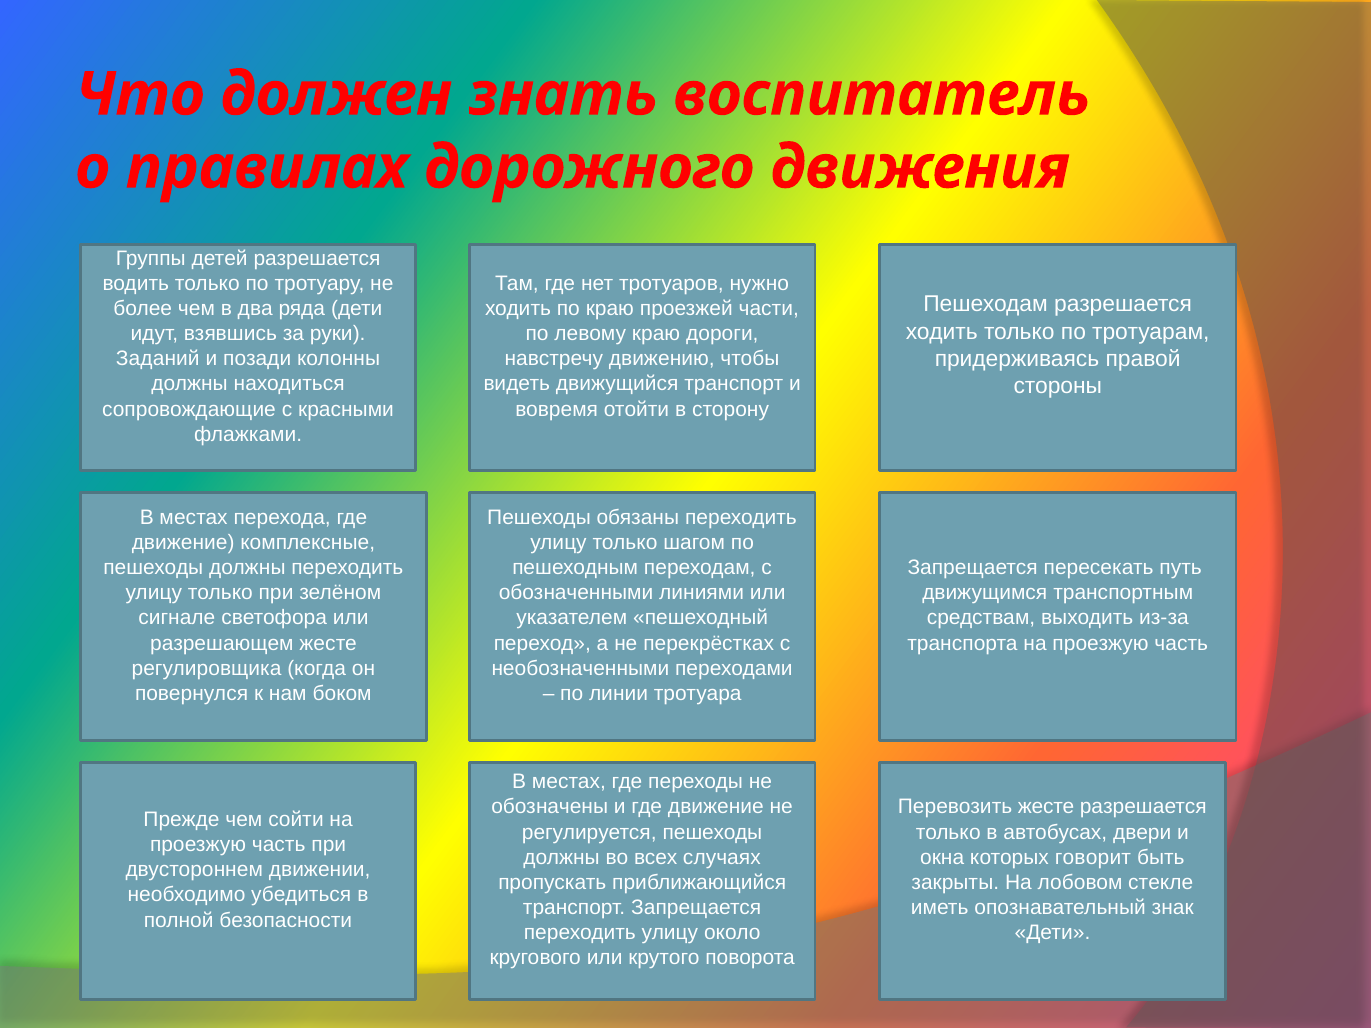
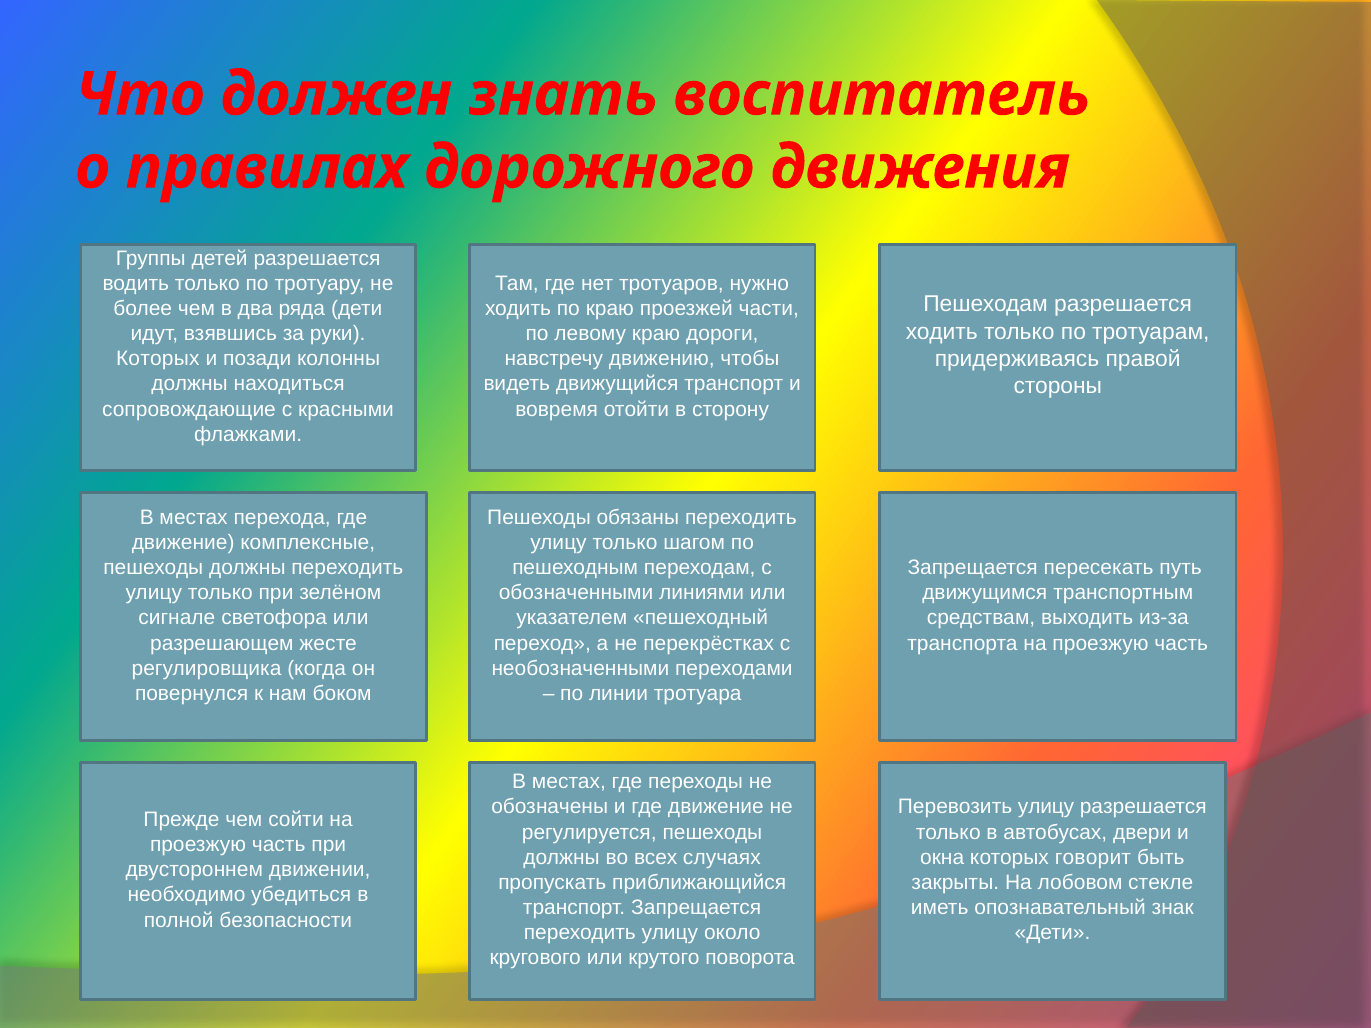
Заданий at (158, 359): Заданий -> Которых
Перевозить жесте: жесте -> улицу
